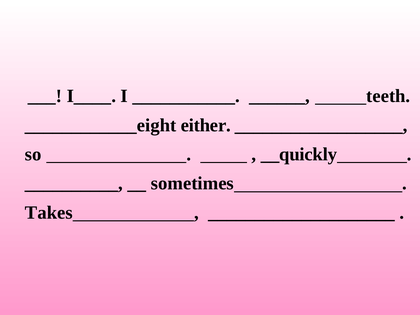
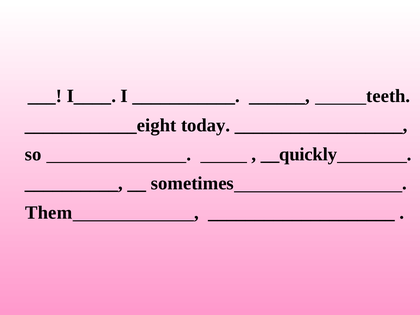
either: either -> today
Takes: Takes -> Them
